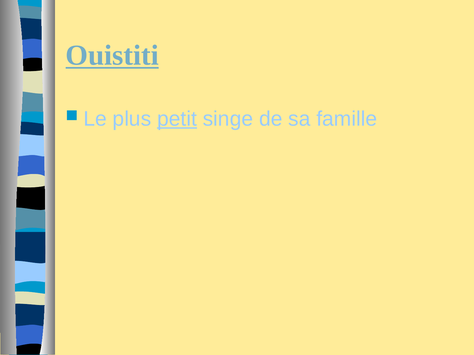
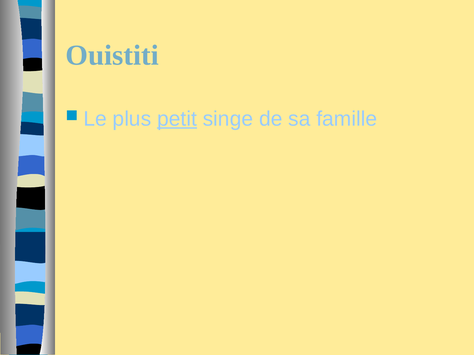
Ouistiti underline: present -> none
